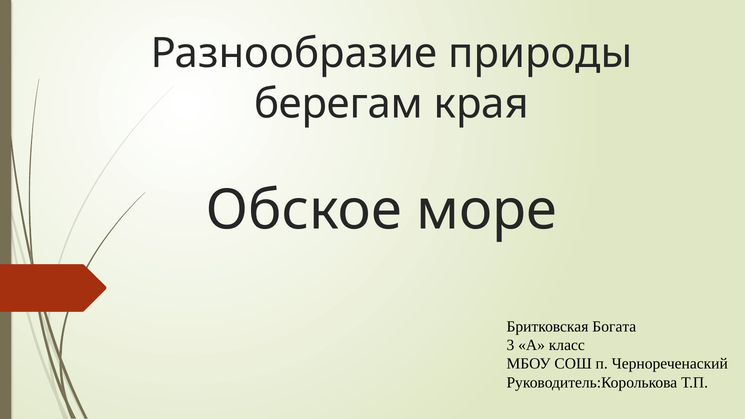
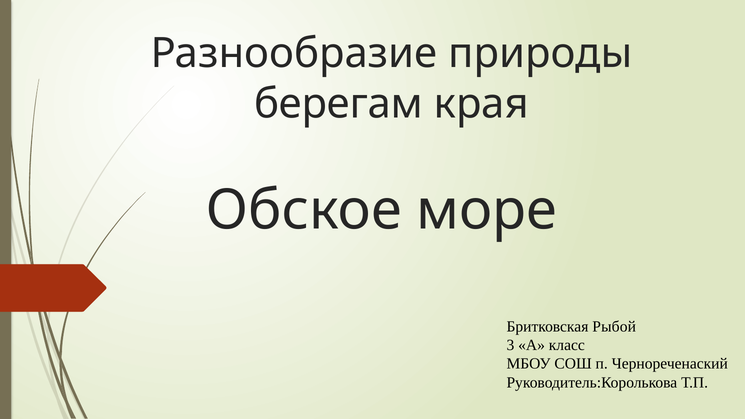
Богата: Богата -> Рыбой
